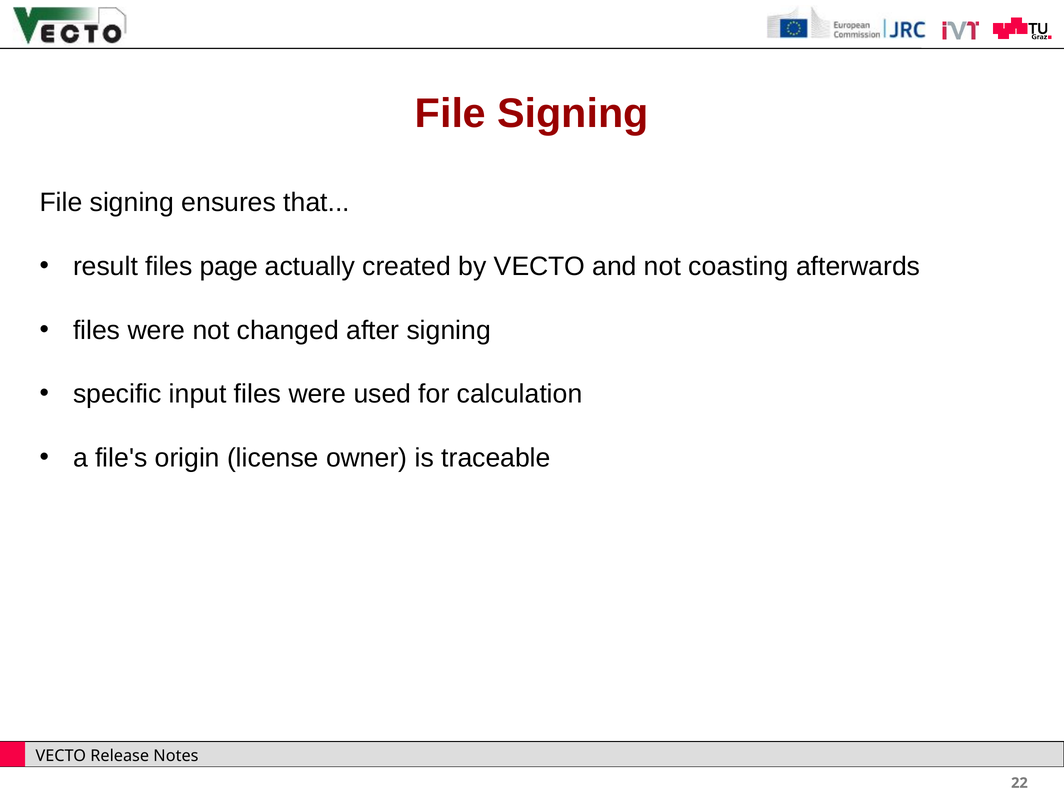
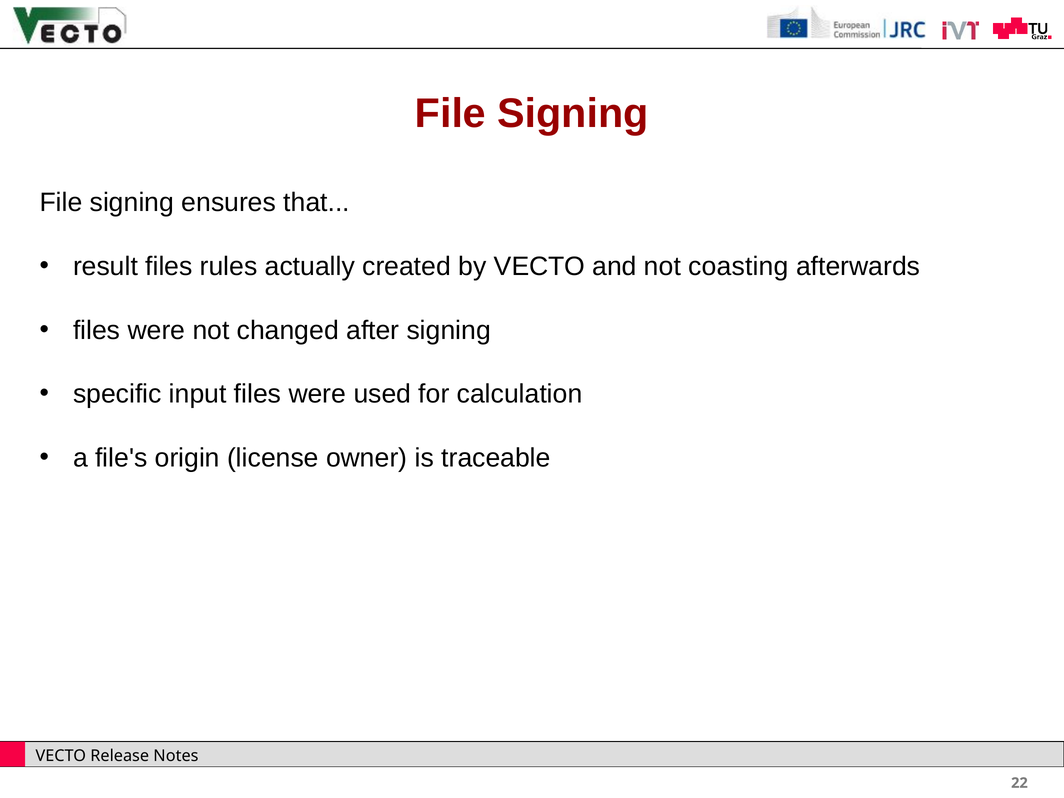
page: page -> rules
